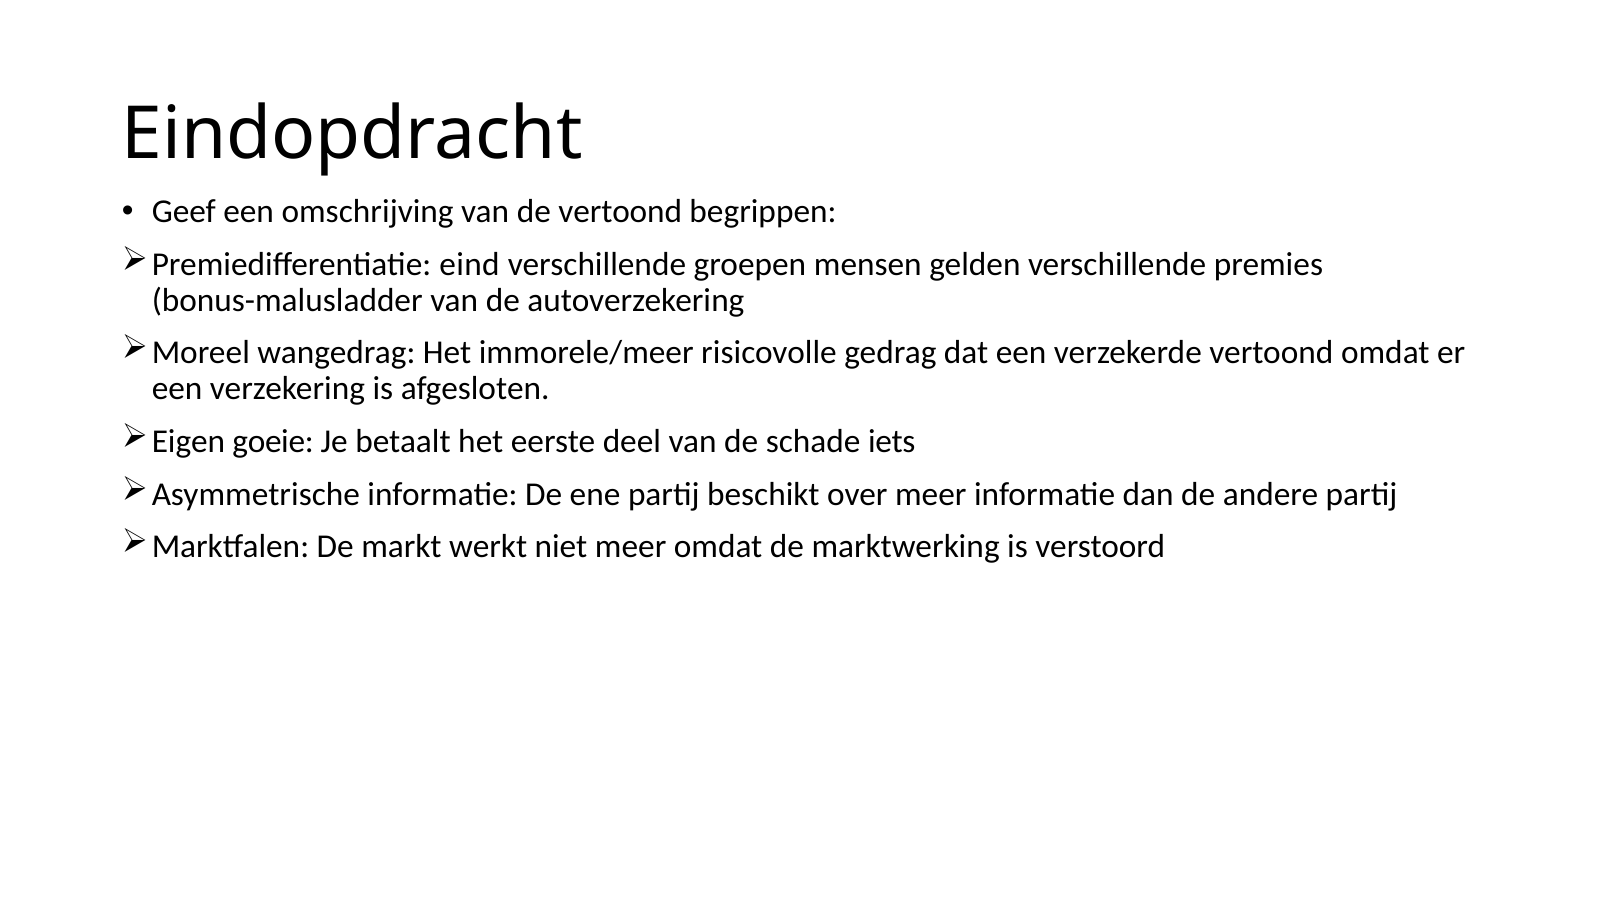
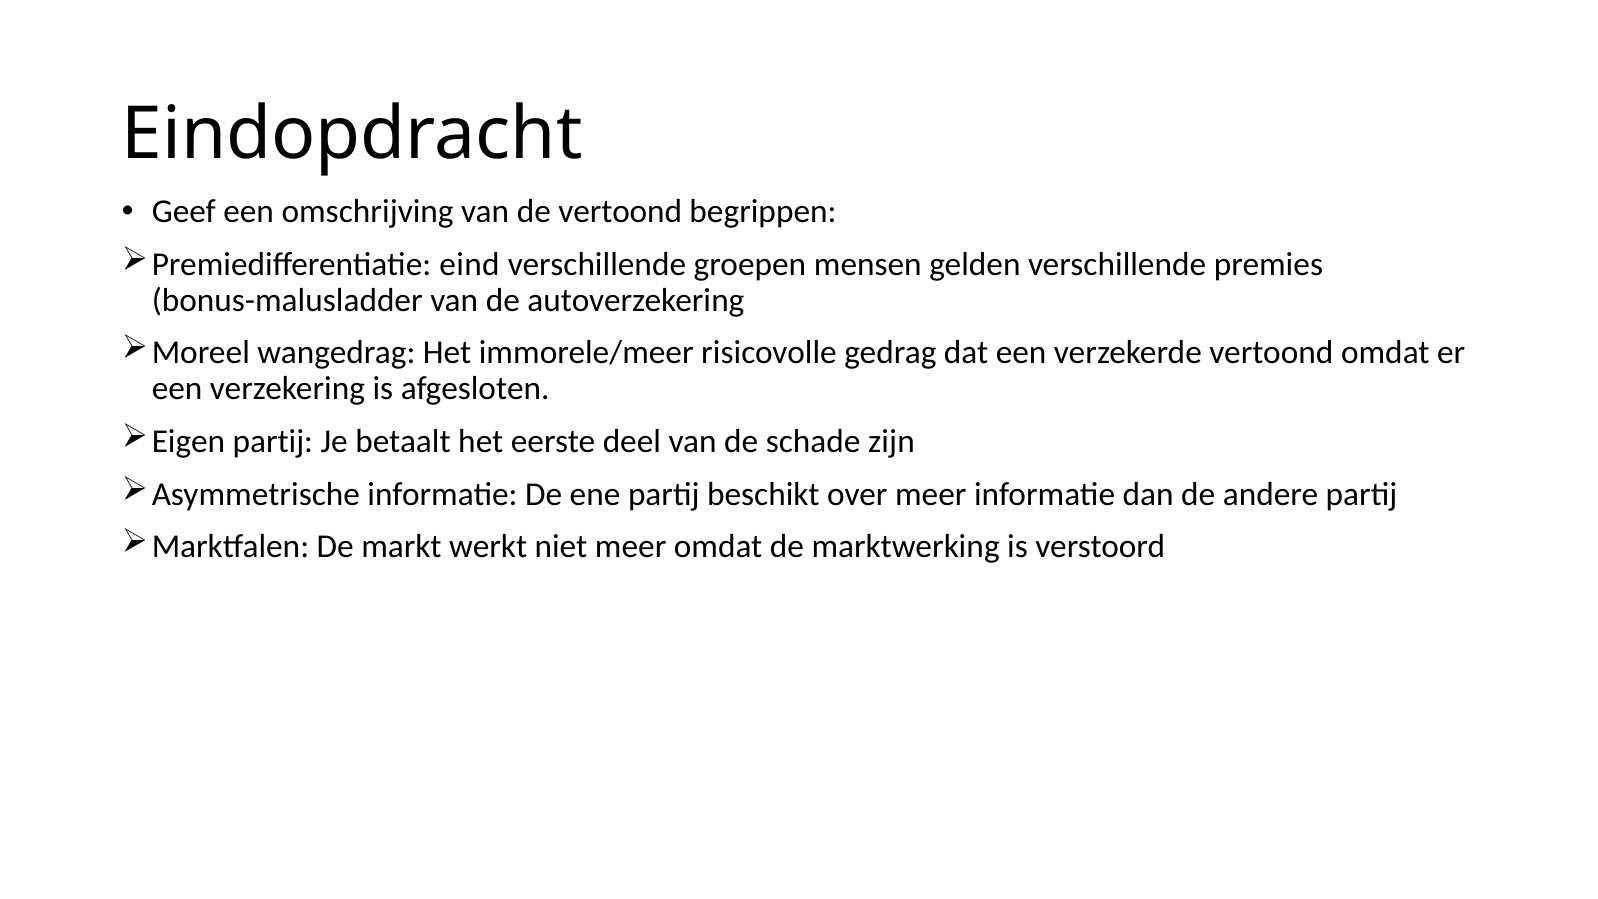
Eigen goeie: goeie -> partij
iets: iets -> zijn
